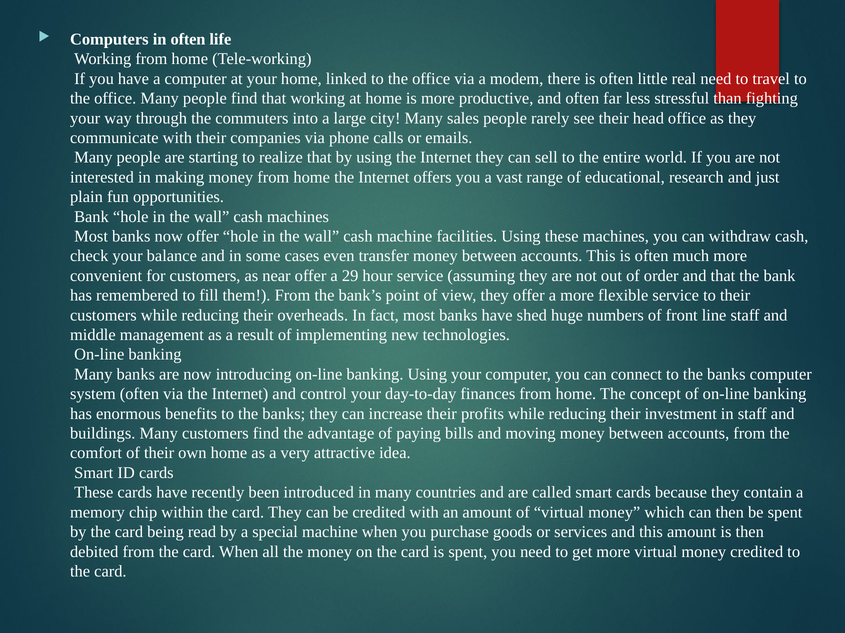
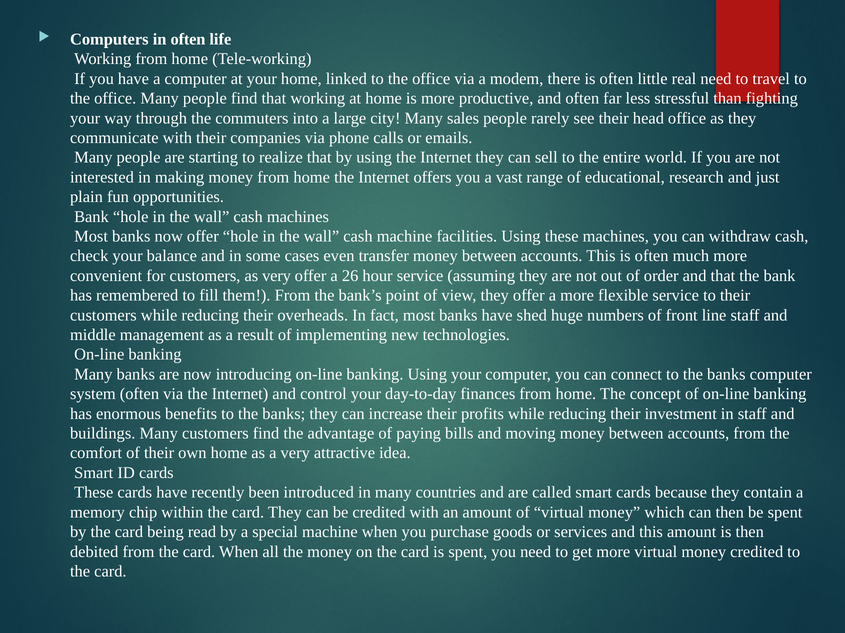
as near: near -> very
29: 29 -> 26
